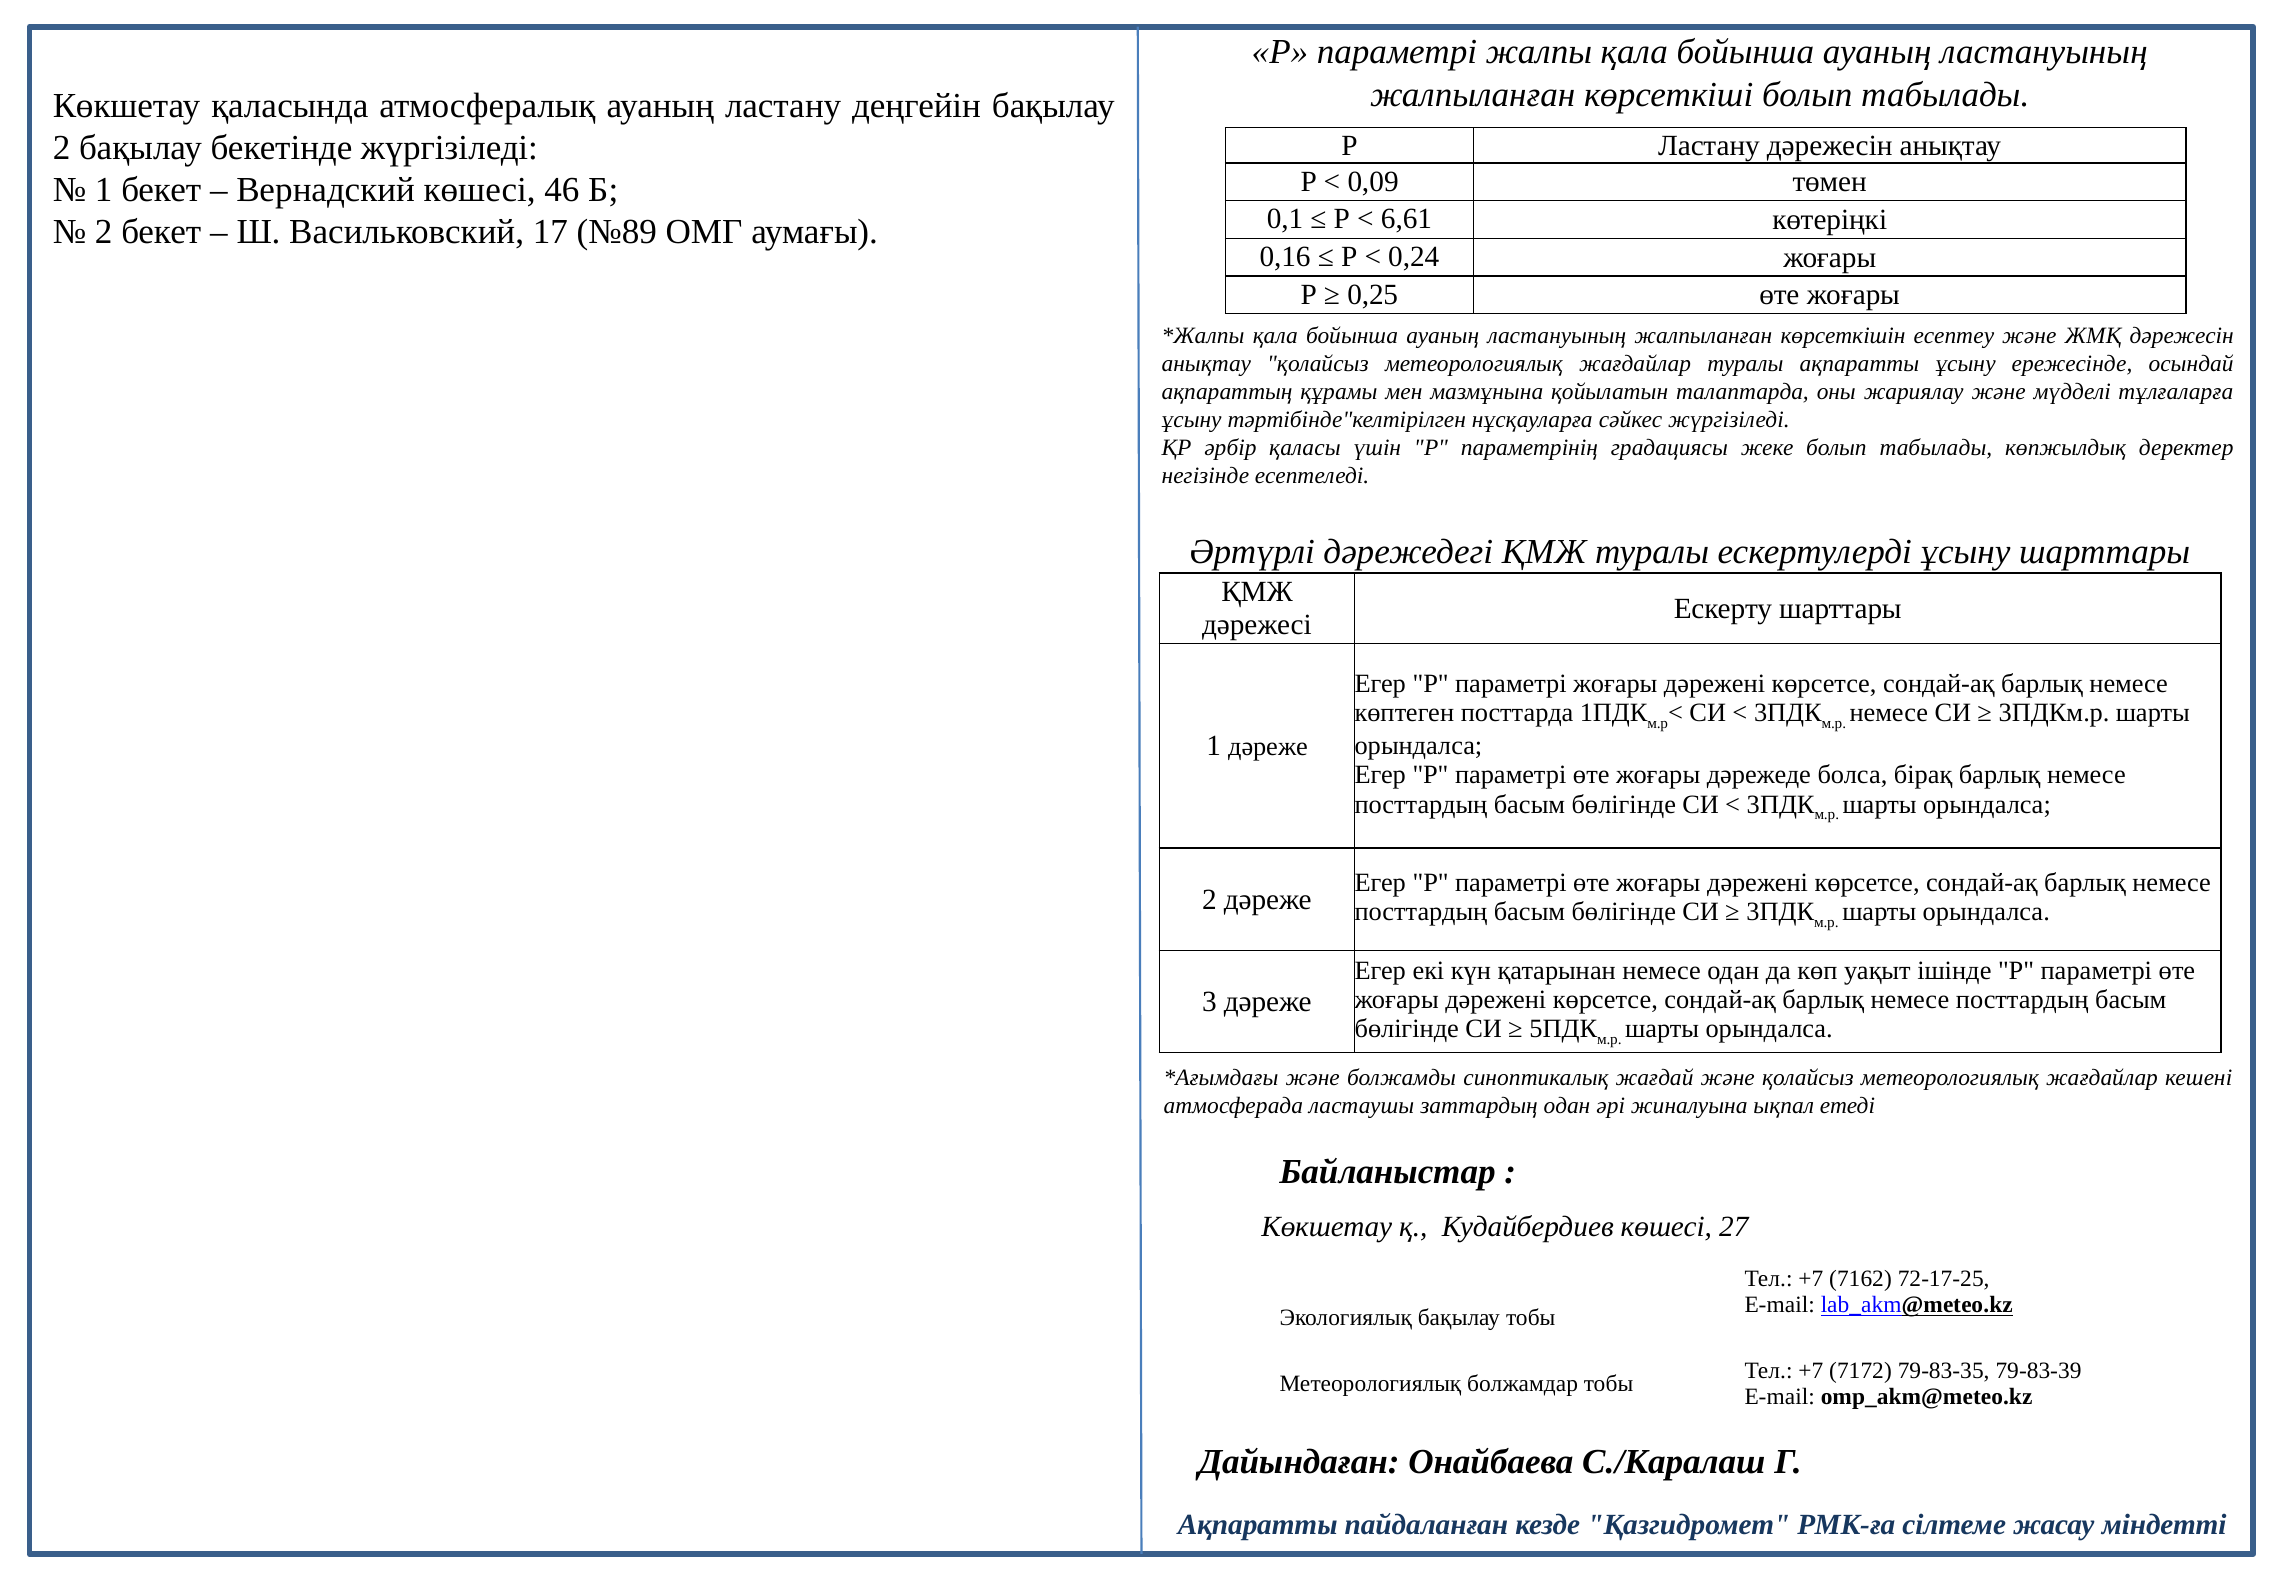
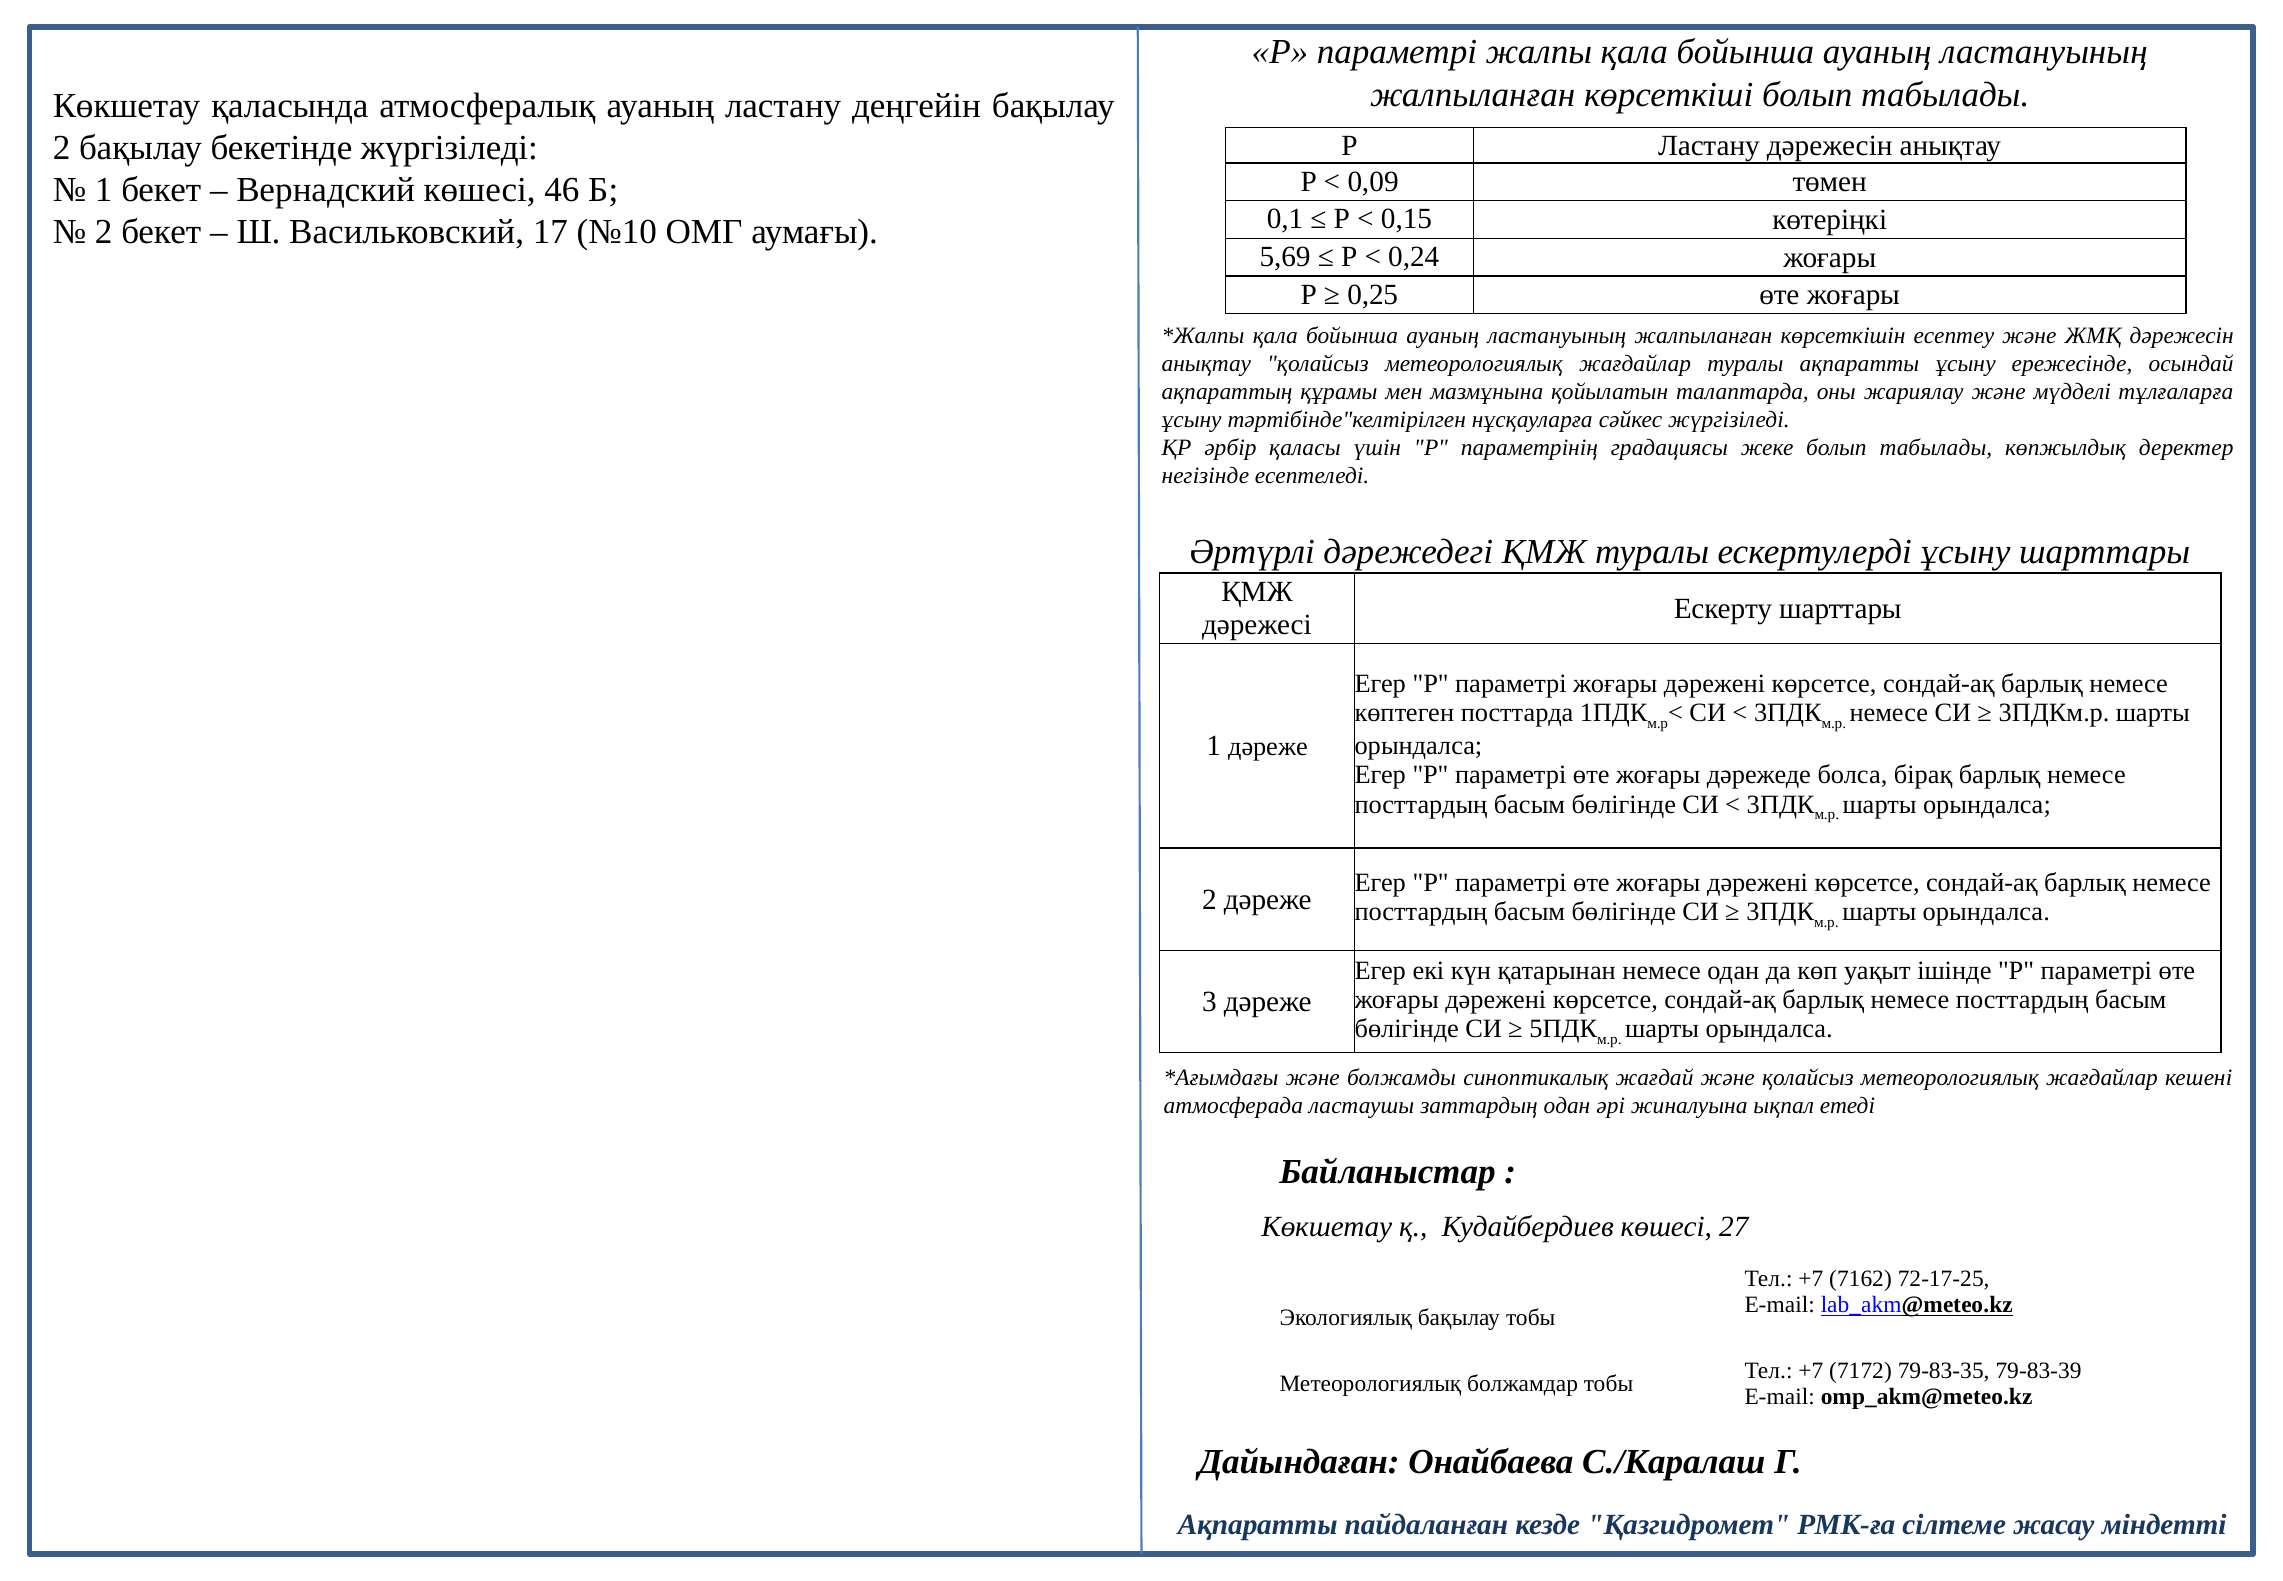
6,61: 6,61 -> 0,15
№89: №89 -> №10
0,16: 0,16 -> 5,69
